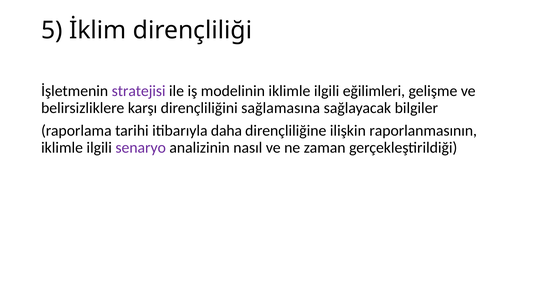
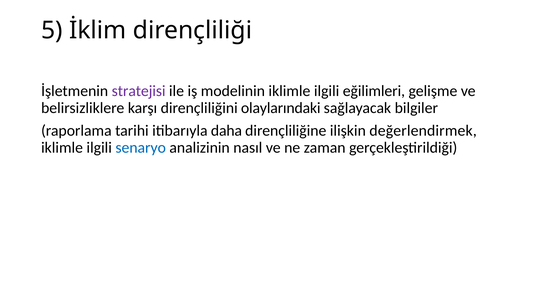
sağlamasına: sağlamasına -> olaylarındaki
raporlanmasının: raporlanmasının -> değerlendirmek
senaryo colour: purple -> blue
